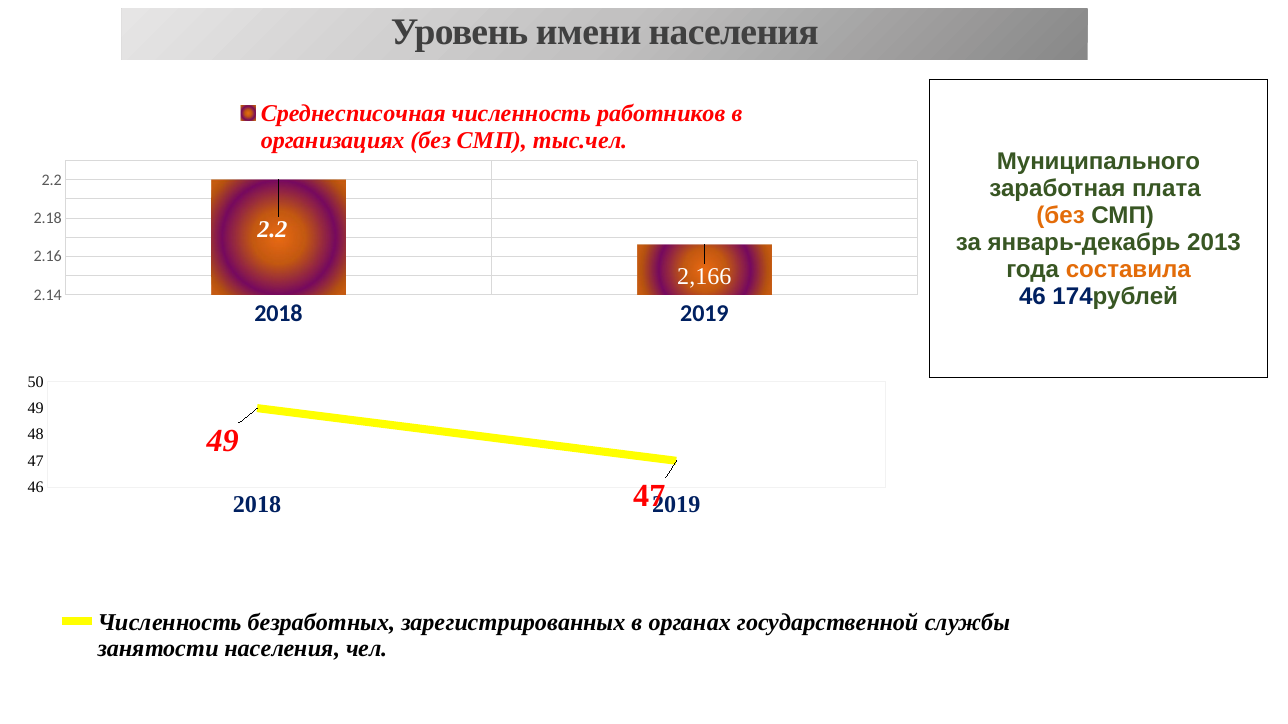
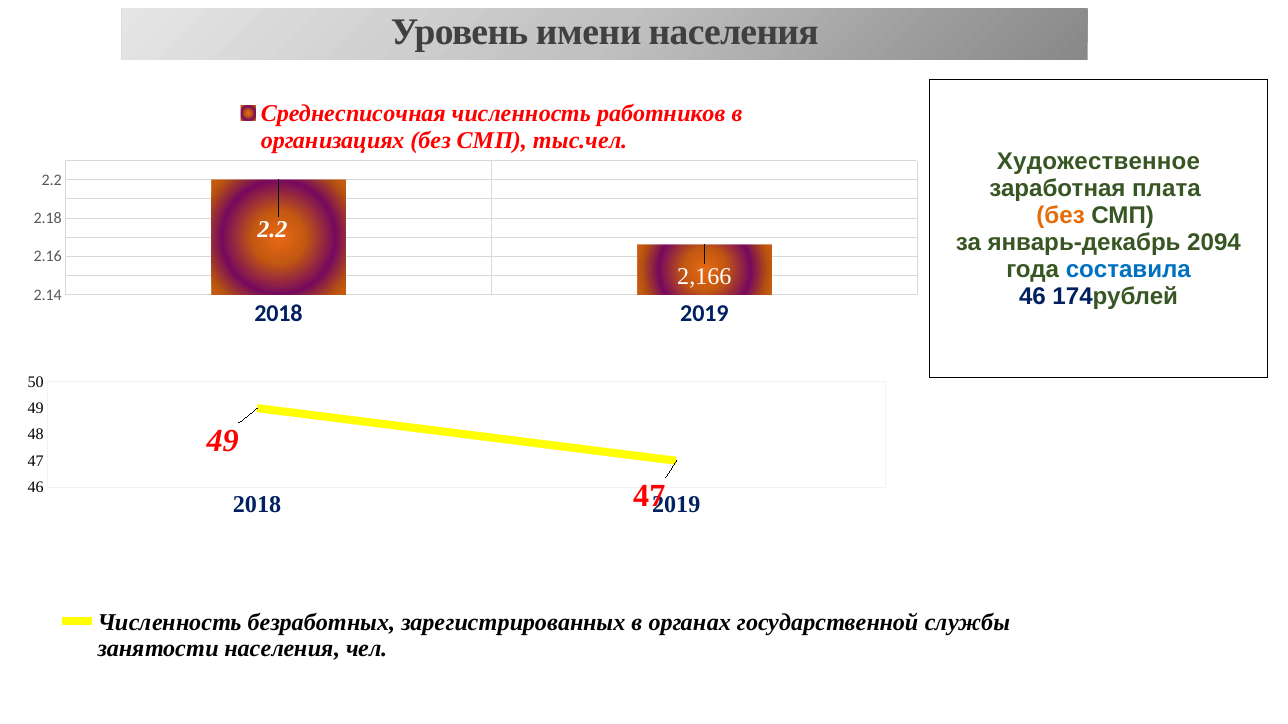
Муниципального: Муниципального -> Художественное
2013: 2013 -> 2094
составила colour: orange -> blue
